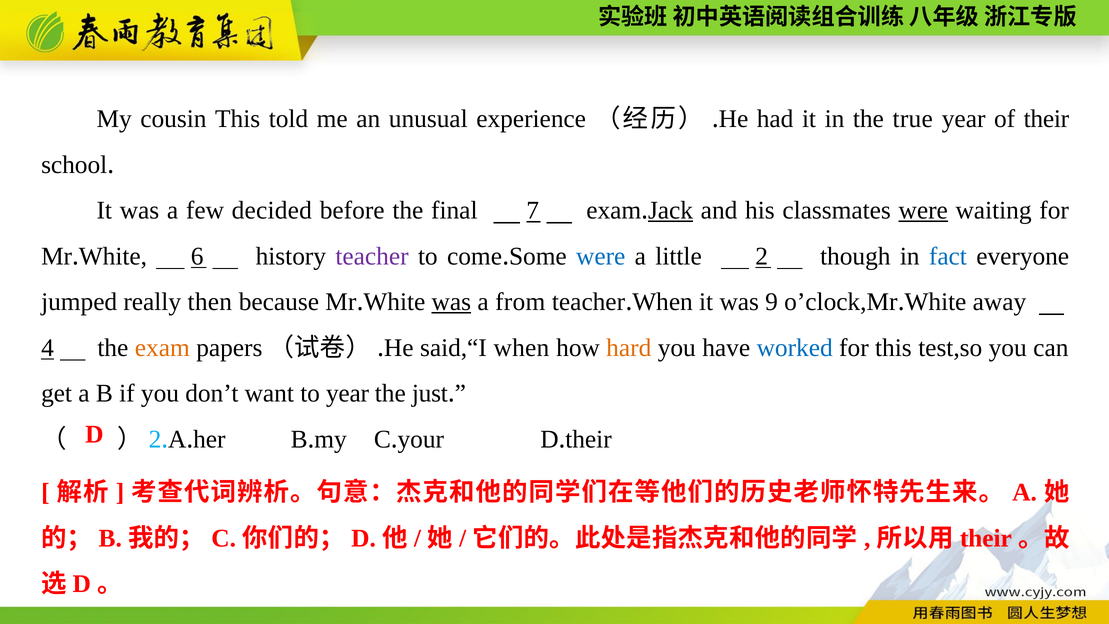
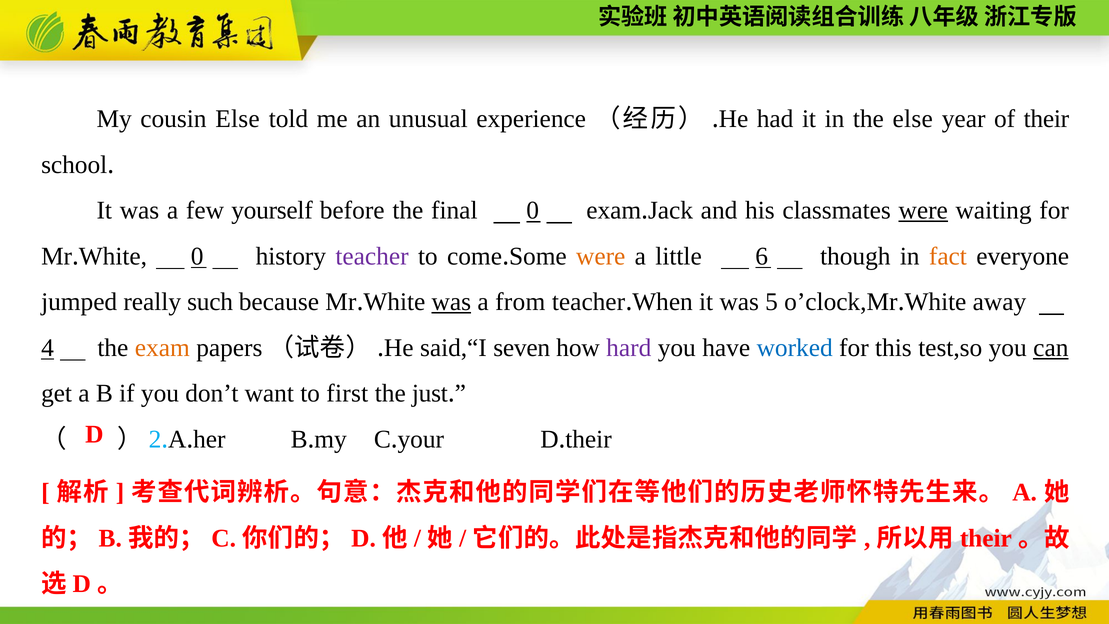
cousin This: This -> Else
the true: true -> else
decided: decided -> yourself
final 7: 7 -> 0
Jack underline: present -> none
6 at (197, 256): 6 -> 0
were at (601, 256) colour: blue -> orange
2: 2 -> 6
fact colour: blue -> orange
then: then -> such
9: 9 -> 5
said,“I when: when -> seven
hard colour: orange -> purple
can underline: none -> present
to year: year -> first
